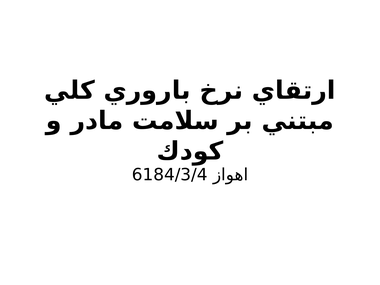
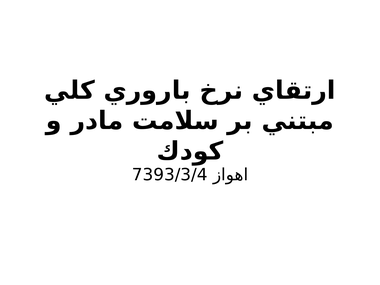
6184/3/4: 6184/3/4 -> 7393/3/4
